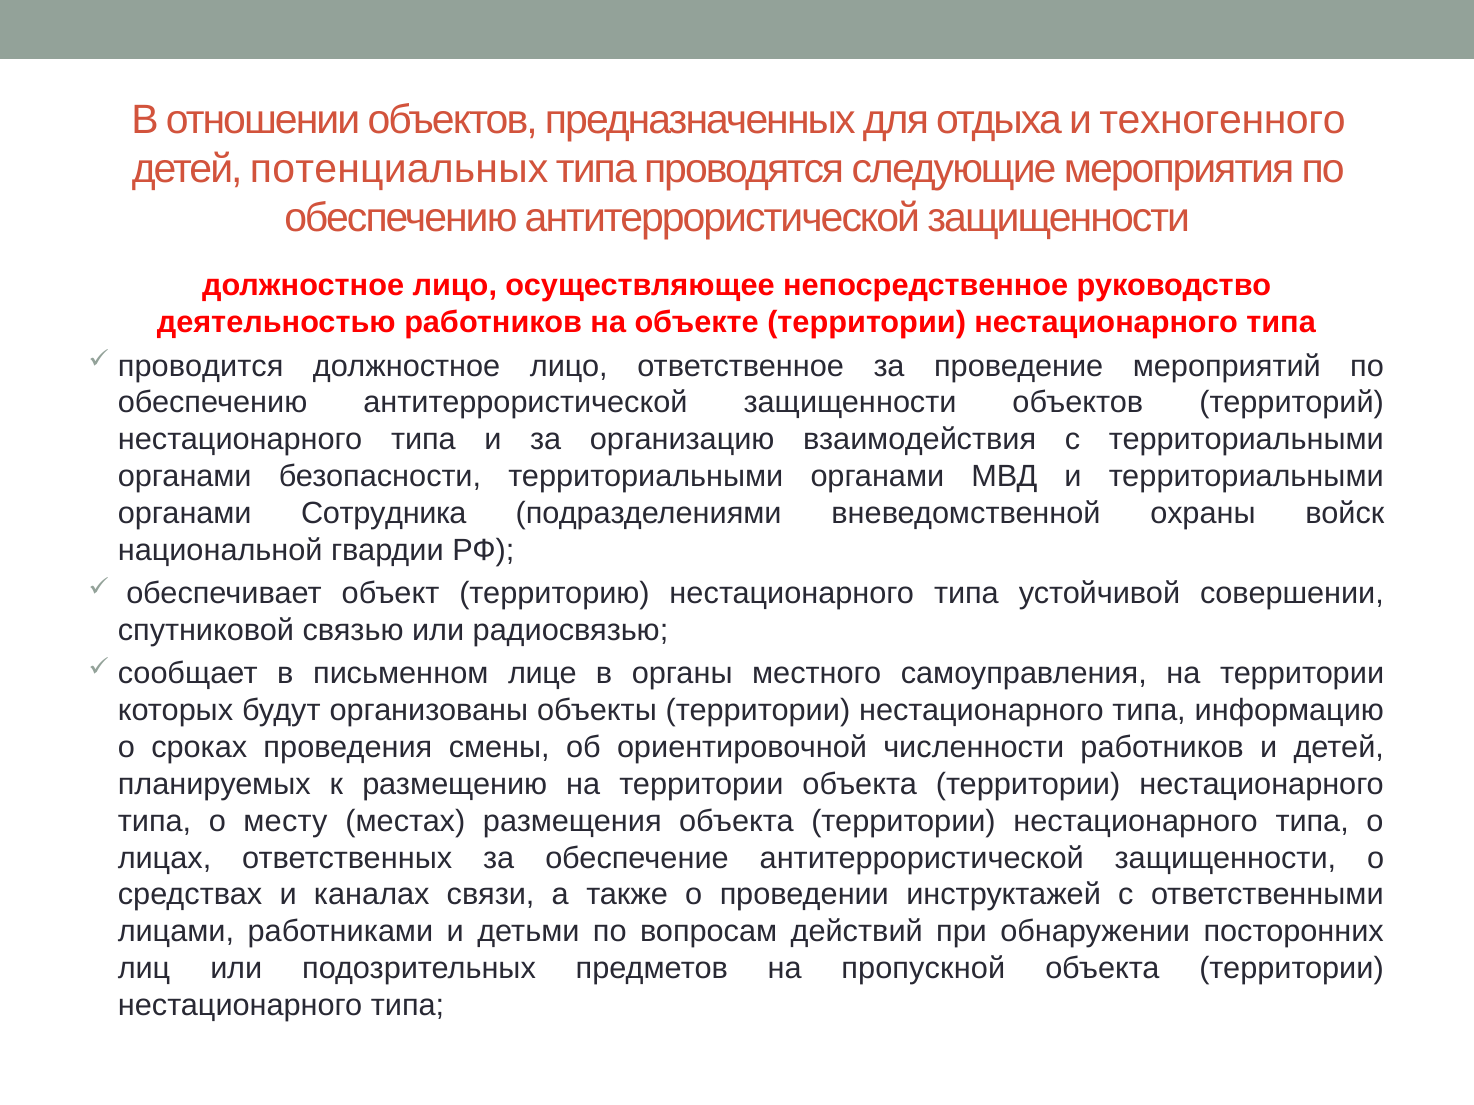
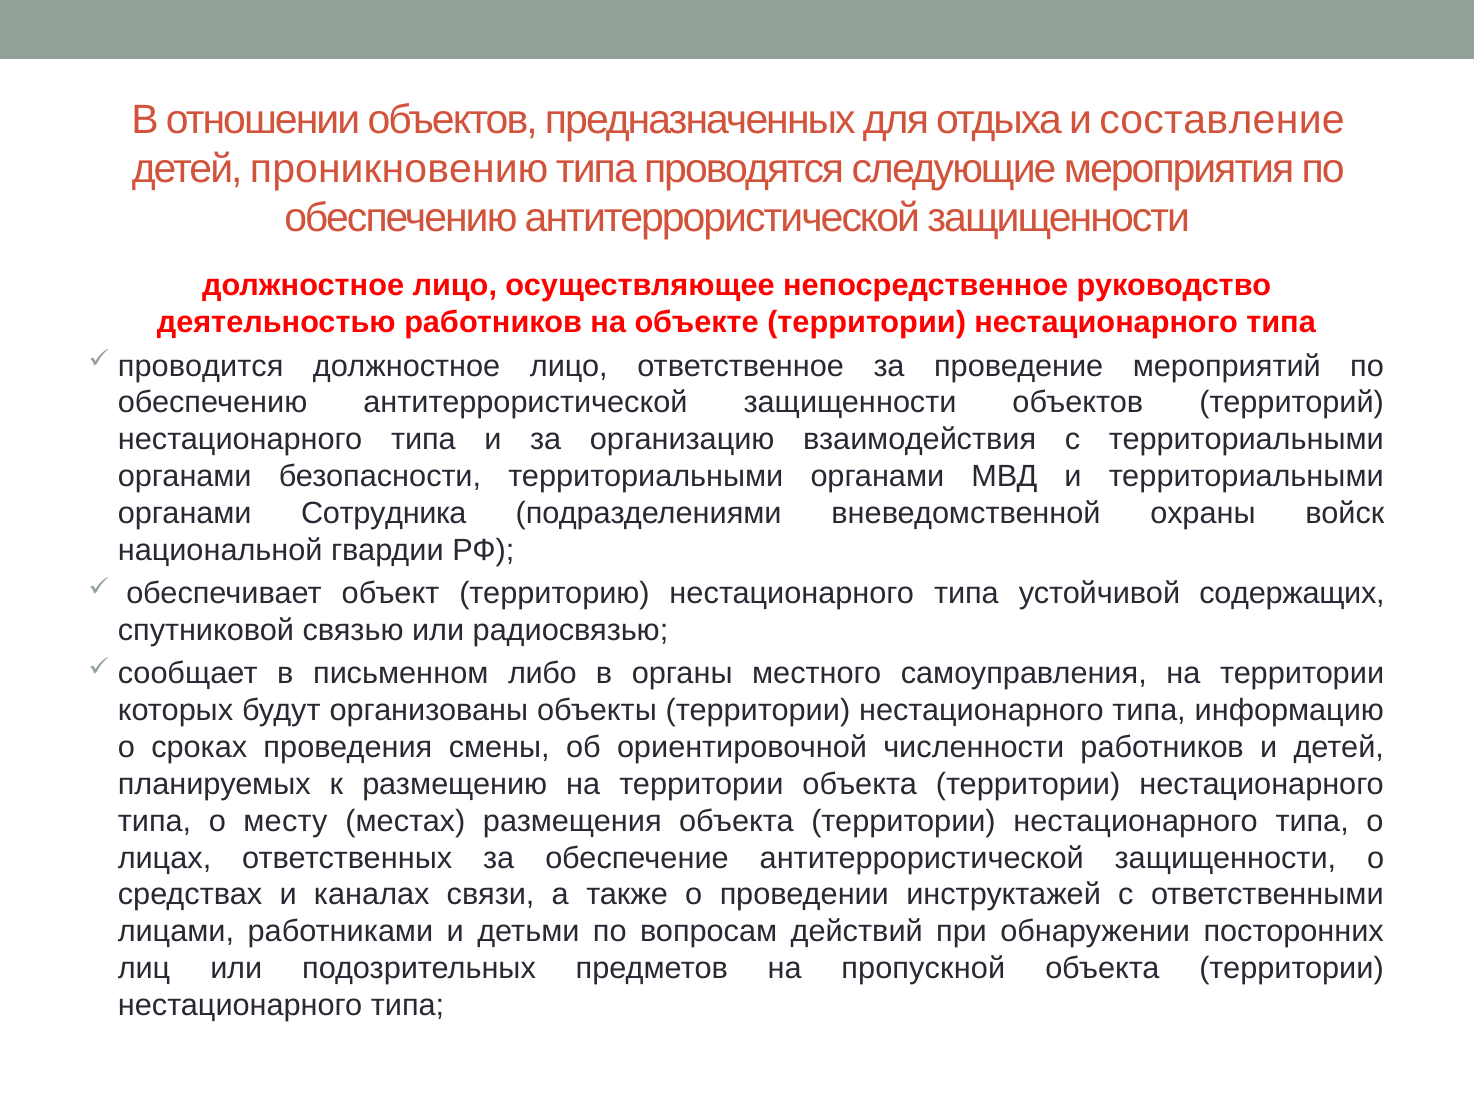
техногенного: техногенного -> составление
потенциальных: потенциальных -> проникновению
совершении: совершении -> содержащих
лице: лице -> либо
